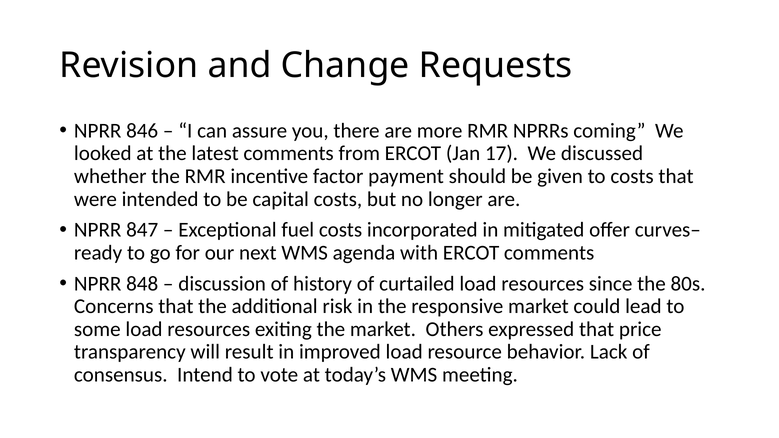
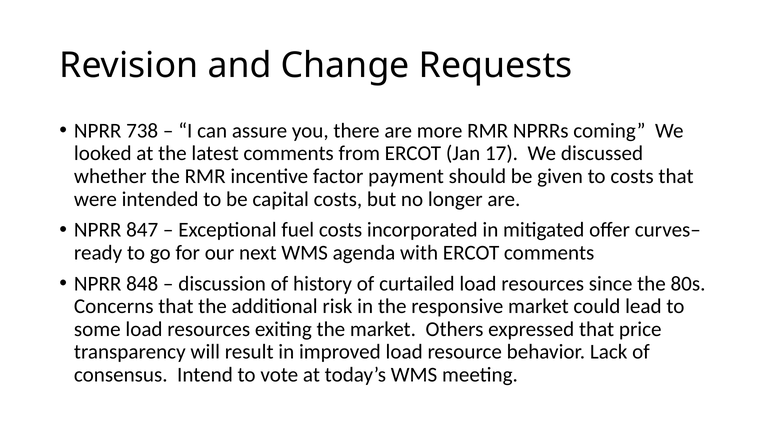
846: 846 -> 738
